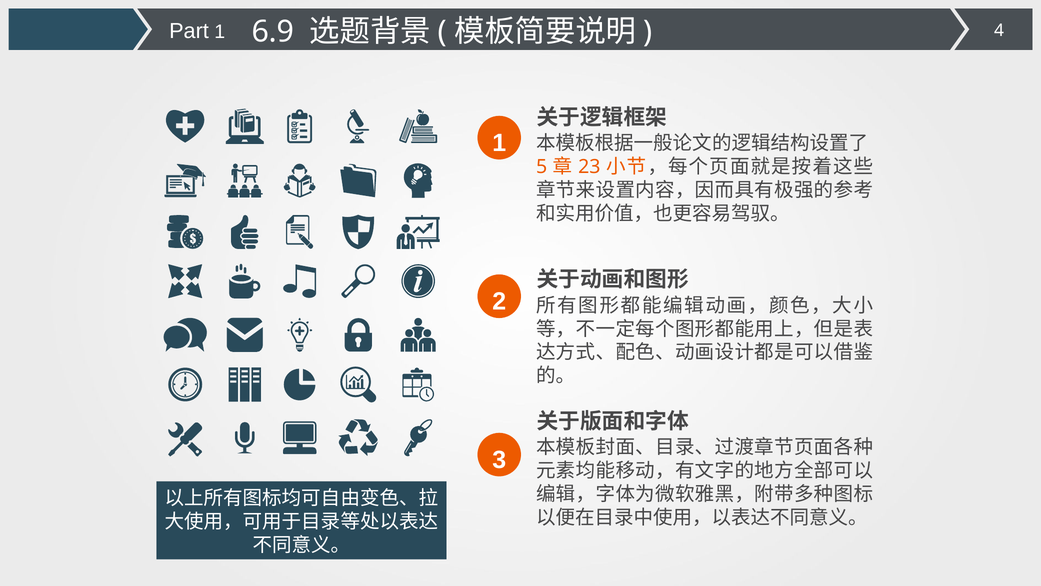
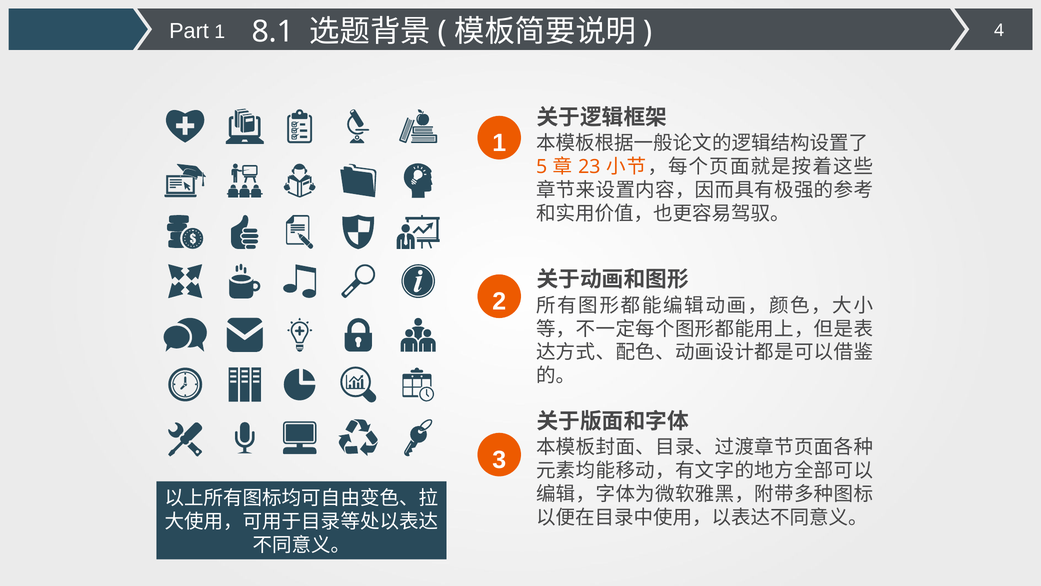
6.9: 6.9 -> 8.1
